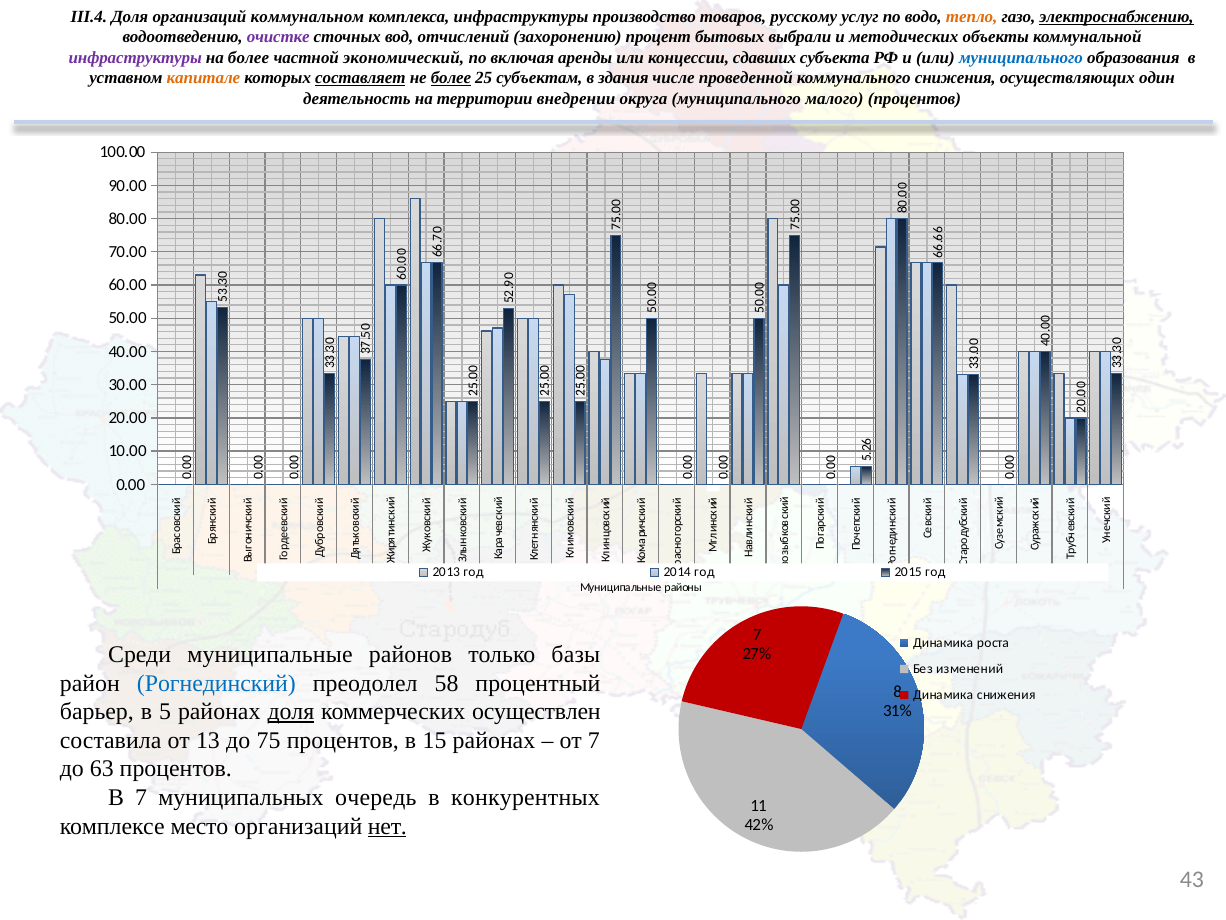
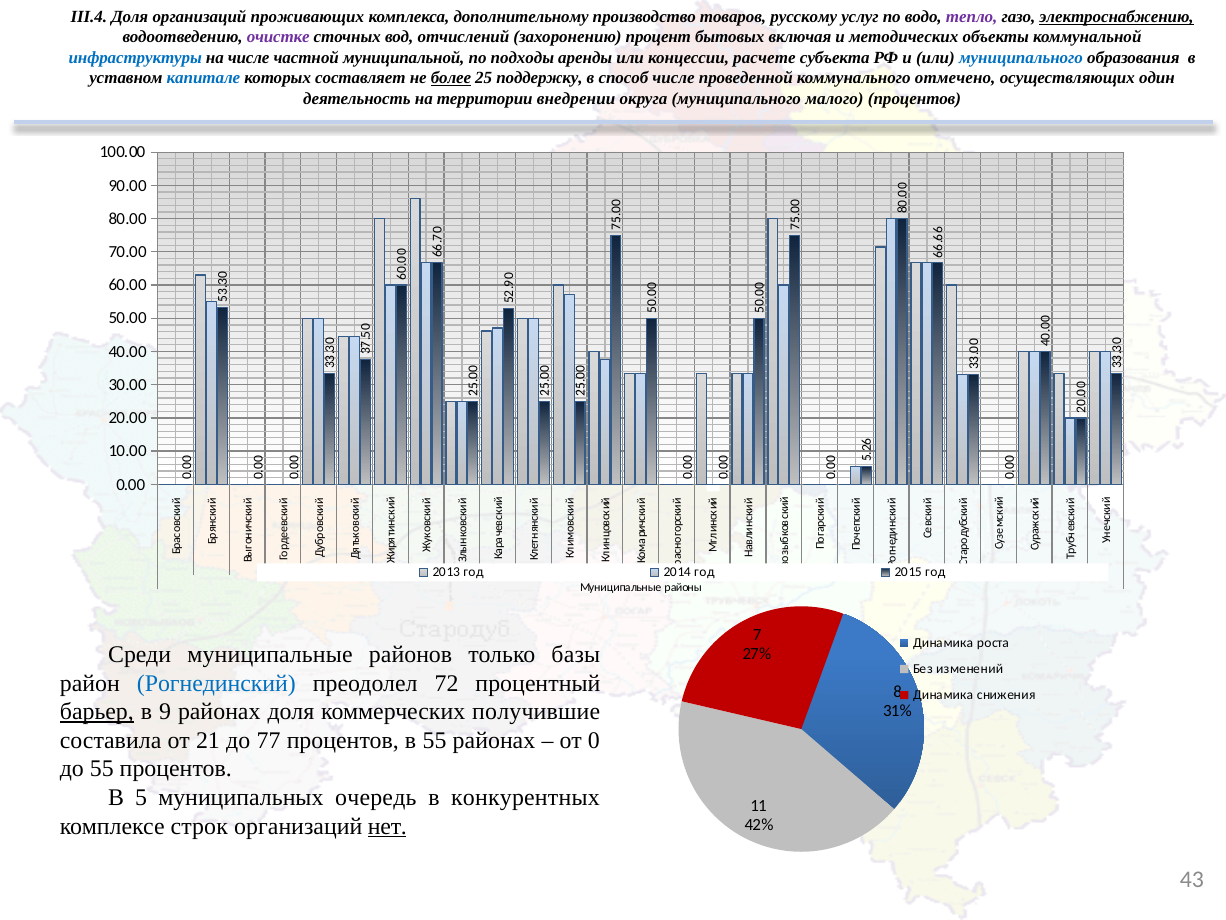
коммунальном: коммунальном -> проживающих
комплекса инфраструктуры: инфраструктуры -> дополнительному
тепло colour: orange -> purple
выбрали: выбрали -> включая
инфраструктуры at (135, 58) colour: purple -> blue
на более: более -> числе
экономический: экономический -> муниципальной
включая: включая -> подходы
сдавших: сдавших -> расчете
капитале colour: orange -> blue
составляет underline: present -> none
субъектам: субъектам -> поддержку
здания: здания -> способ
коммунального снижения: снижения -> отмечено
58: 58 -> 72
барьер underline: none -> present
в 5: 5 -> 9
доля at (291, 711) underline: present -> none
осуществлен: осуществлен -> получившие
13: 13 -> 21
75: 75 -> 77
в 15: 15 -> 55
от 7: 7 -> 0
до 63: 63 -> 55
В 7: 7 -> 5
место: место -> строк
